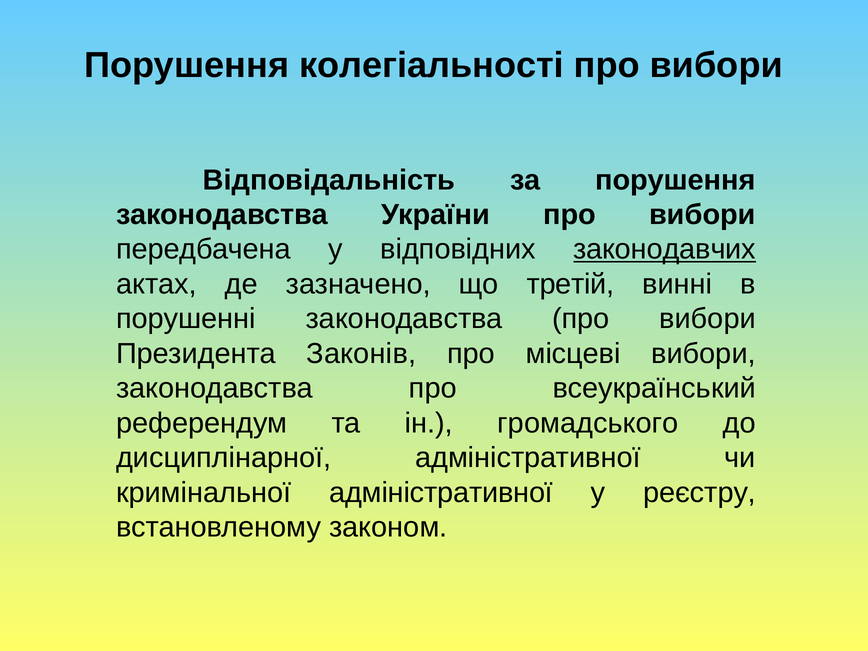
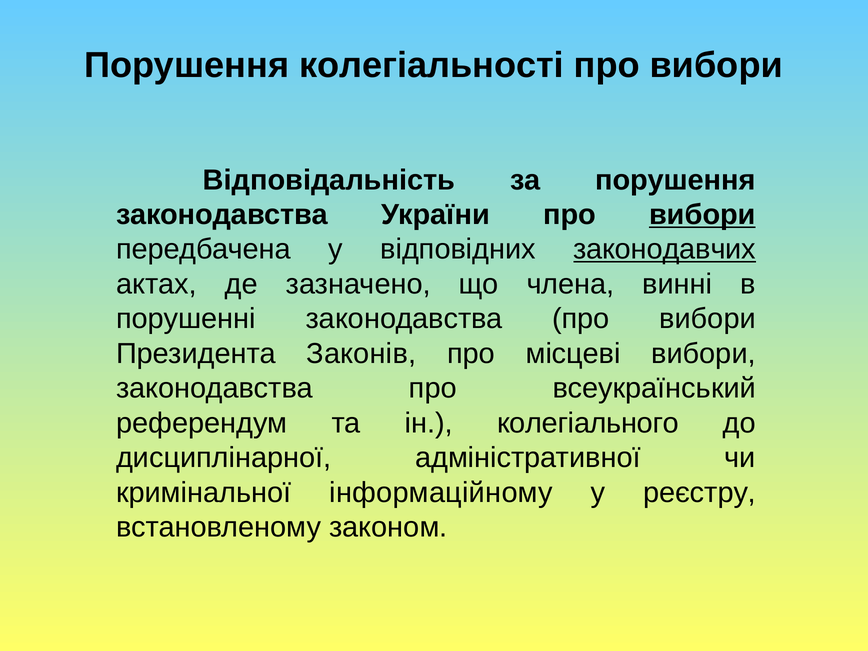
вибори at (702, 215) underline: none -> present
третій: третій -> члена
громадського: громадського -> колегіального
кримінальної адміністративної: адміністративної -> інформаційному
